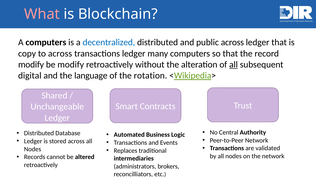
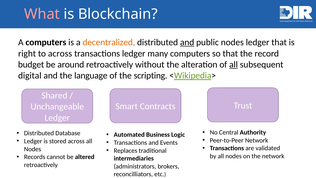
decentralized colour: blue -> orange
and at (187, 42) underline: none -> present
public across: across -> nodes
copy: copy -> right
modify at (31, 64): modify -> budget
be modify: modify -> around
rotation: rotation -> scripting
